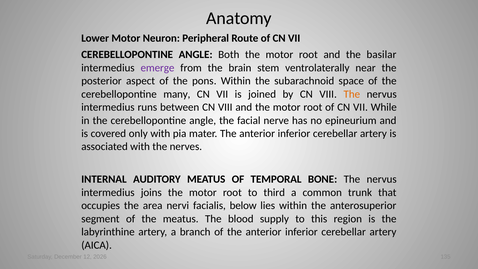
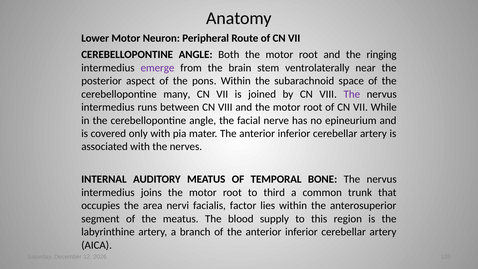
basilar: basilar -> ringing
The at (352, 94) colour: orange -> purple
below: below -> factor
